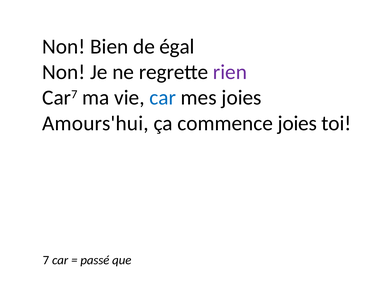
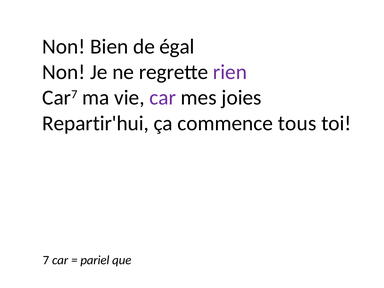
car at (163, 98) colour: blue -> purple
Amours'hui: Amours'hui -> Repartir'hui
commence joies: joies -> tous
passé: passé -> pariel
